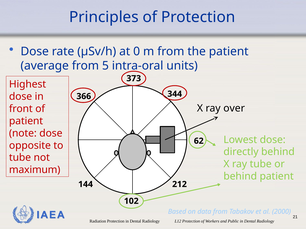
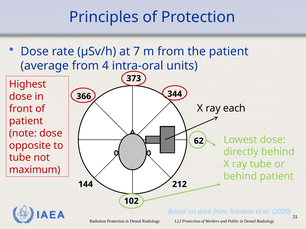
0: 0 -> 7
5: 5 -> 4
over: over -> each
